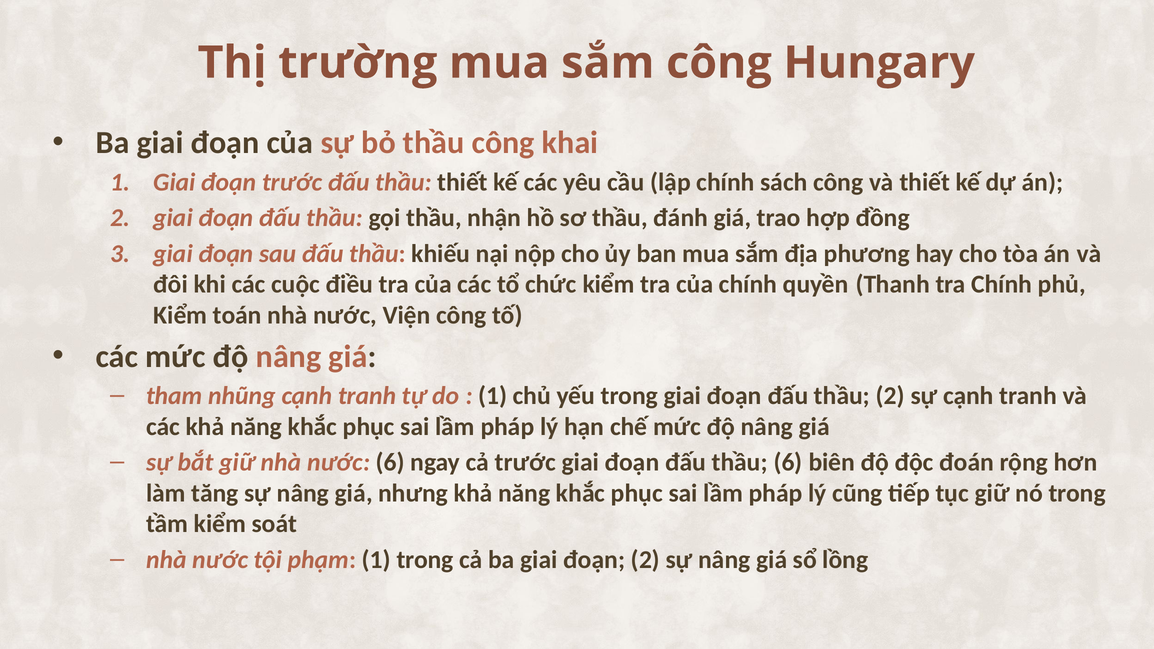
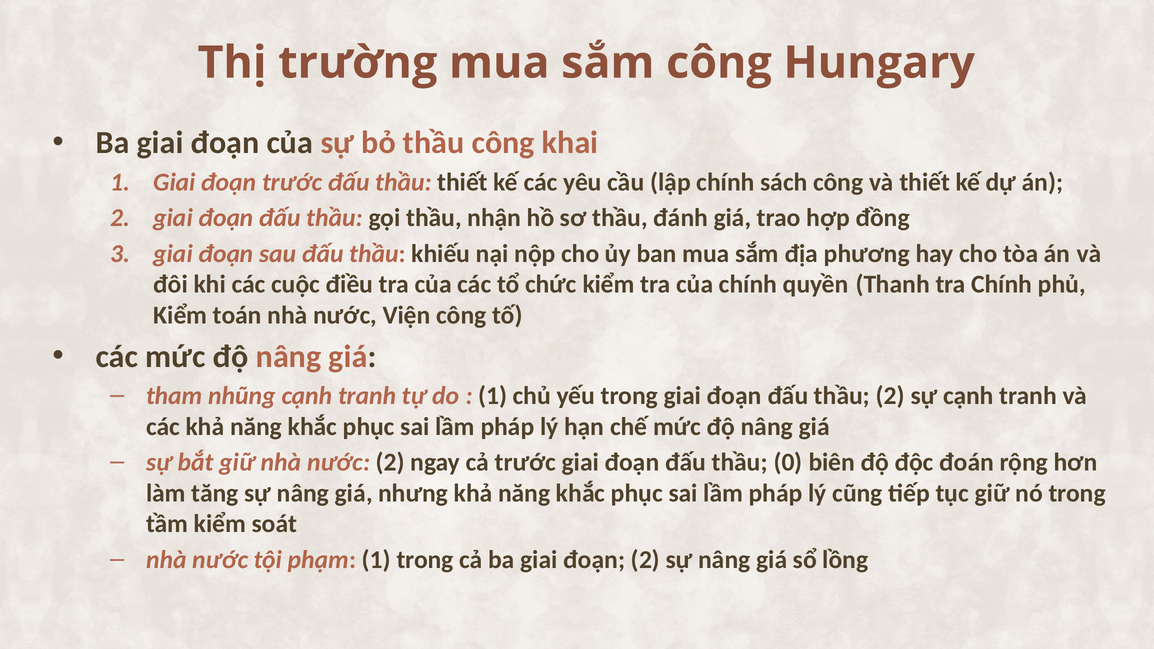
nước 6: 6 -> 2
thầu 6: 6 -> 0
